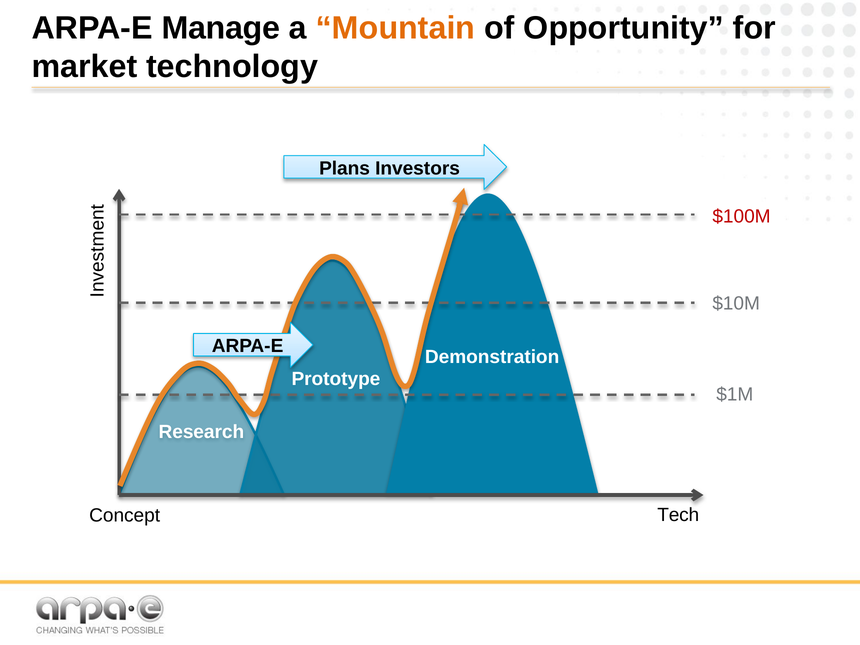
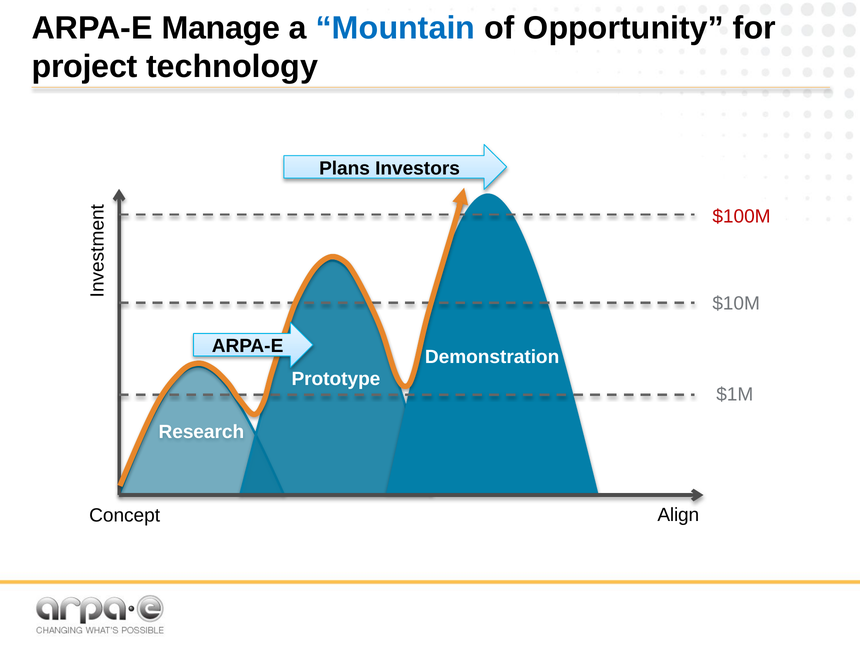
Mountain colour: orange -> blue
market: market -> project
Tech: Tech -> Align
